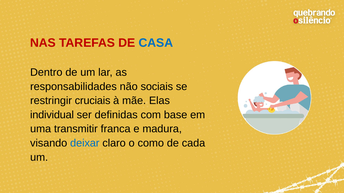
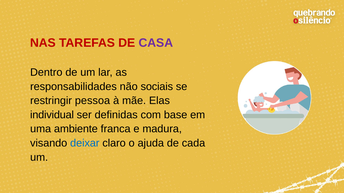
CASA colour: blue -> purple
cruciais: cruciais -> pessoa
transmitir: transmitir -> ambiente
como: como -> ajuda
